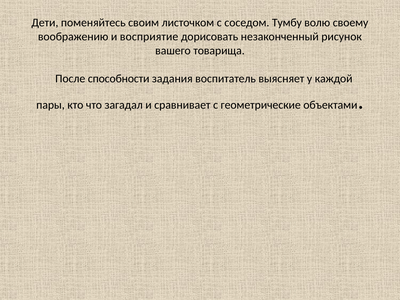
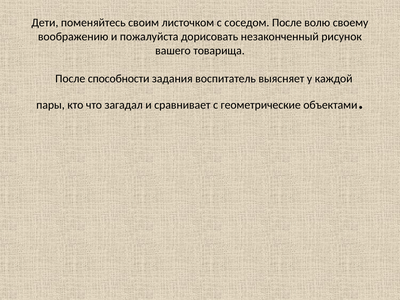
соседом Тумбу: Тумбу -> После
восприятие: восприятие -> пожалуйста
